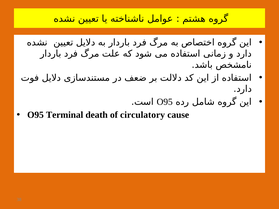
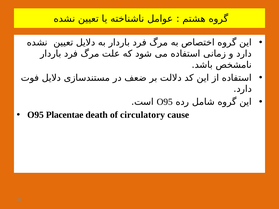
Terminal: Terminal -> Placentae
